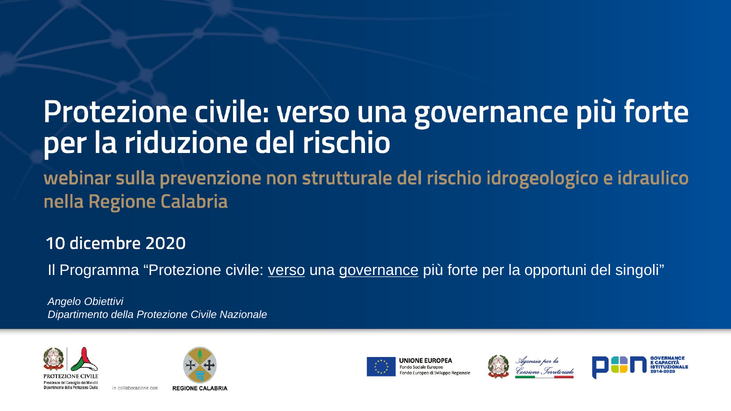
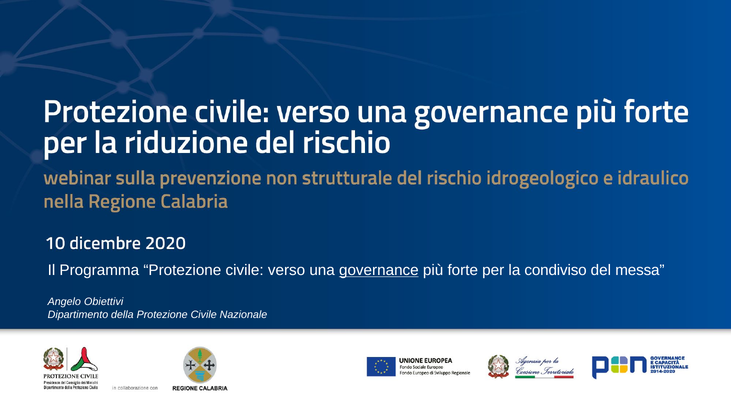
verso underline: present -> none
opportuni: opportuni -> condiviso
singoli: singoli -> messa
